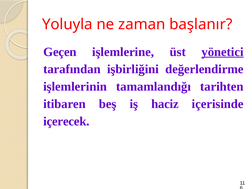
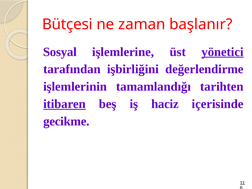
Yoluyla: Yoluyla -> Bütçesi
Geçen: Geçen -> Sosyal
itibaren underline: none -> present
içerecek: içerecek -> gecikme
